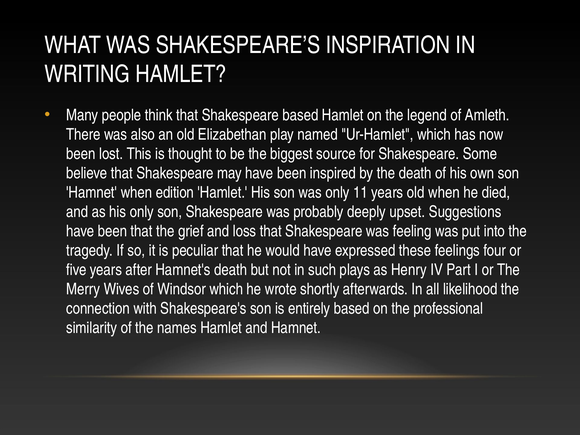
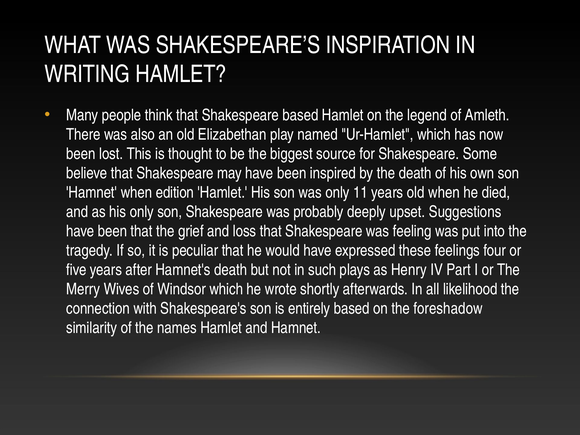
professional: professional -> foreshadow
